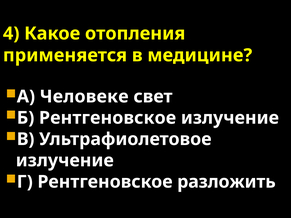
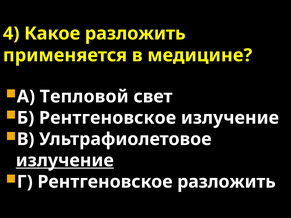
Какое отопления: отопления -> разложить
Человеке: Человеке -> Тепловой
излучение at (65, 161) underline: none -> present
